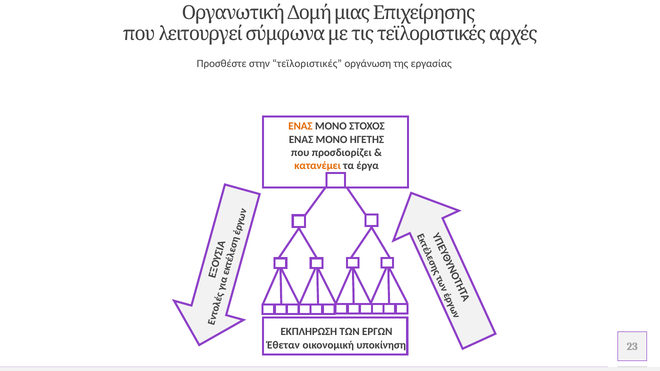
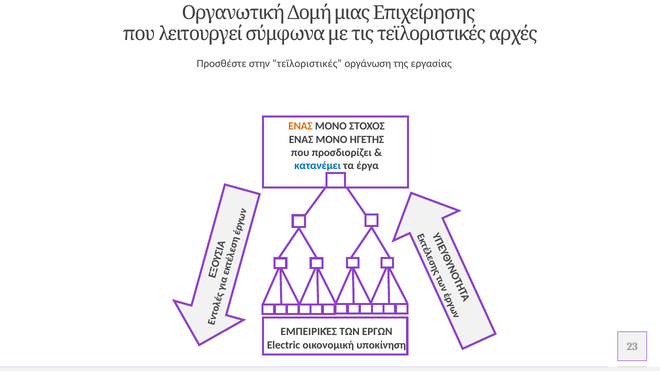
κατανέμει colour: orange -> blue
ΕΚΠΛΗΡΩΣΗ: ΕΚΠΛΗΡΩΣΗ -> ΕΜΠΕΙΡΙΚΈΣ
Έθεταν: Έθεταν -> Electric
